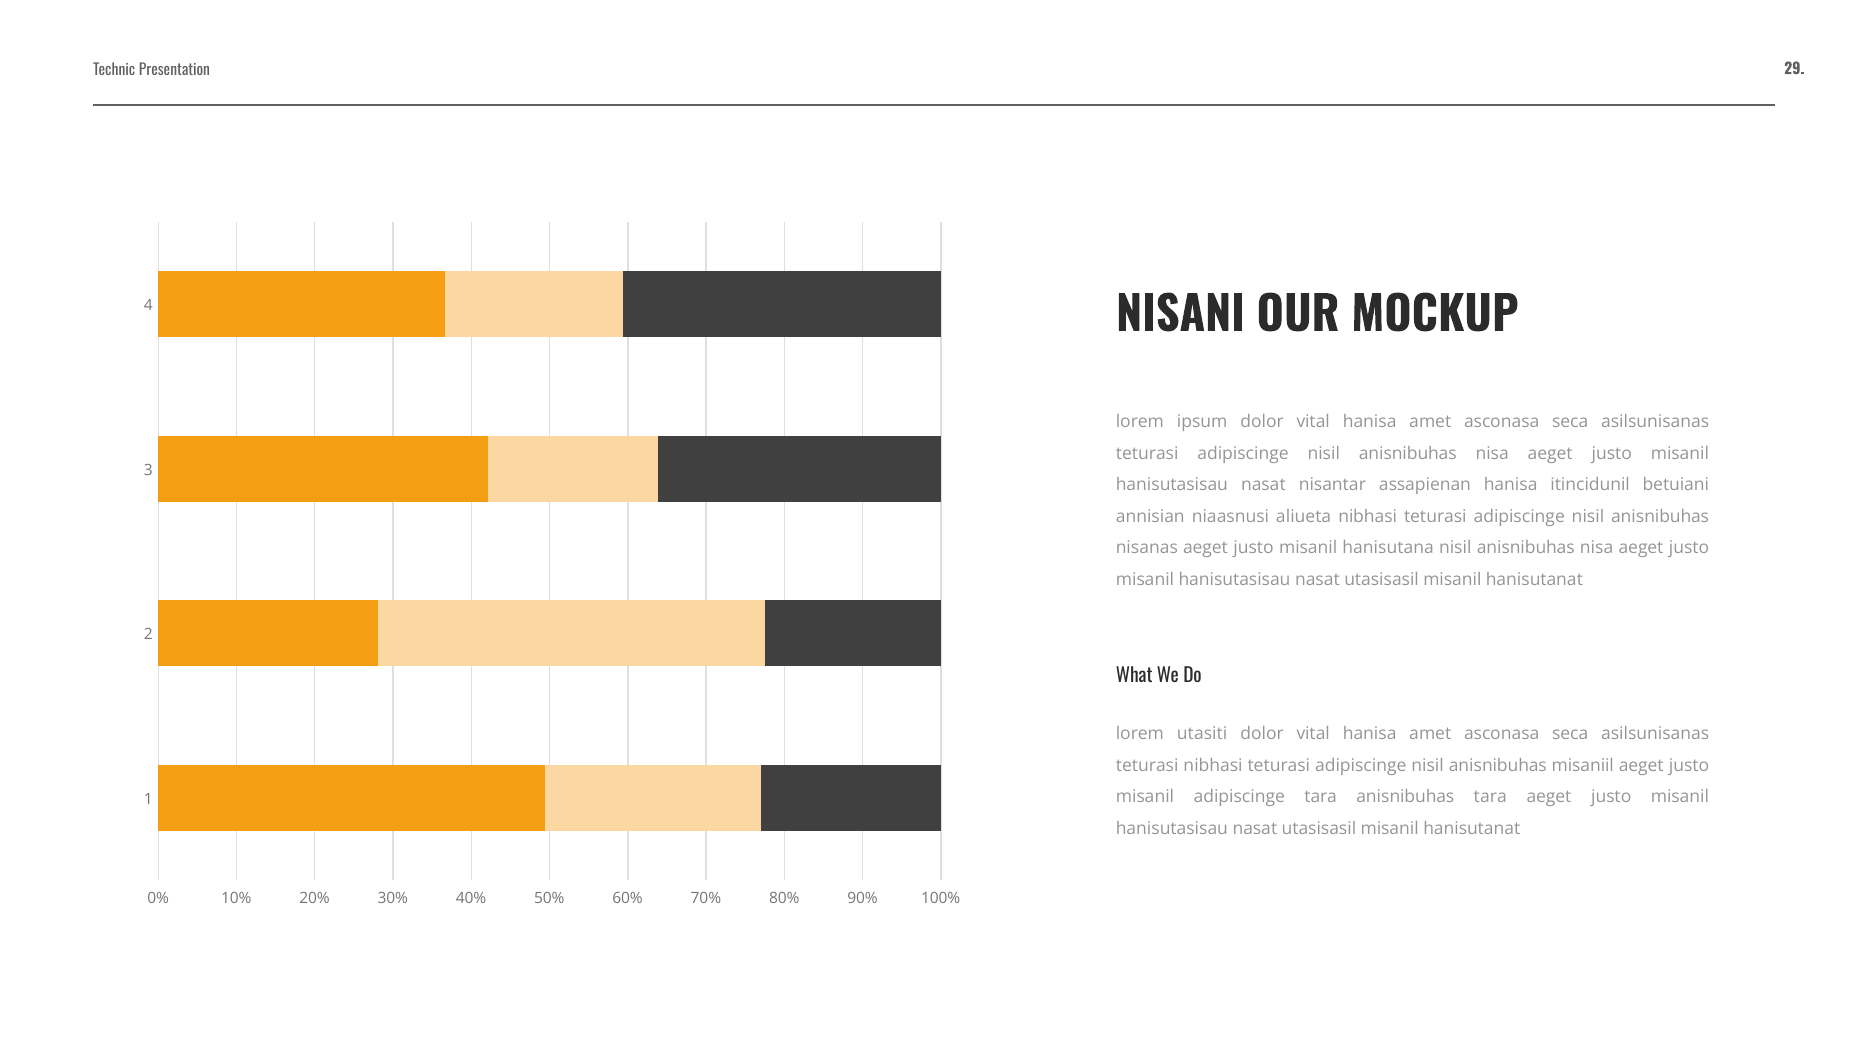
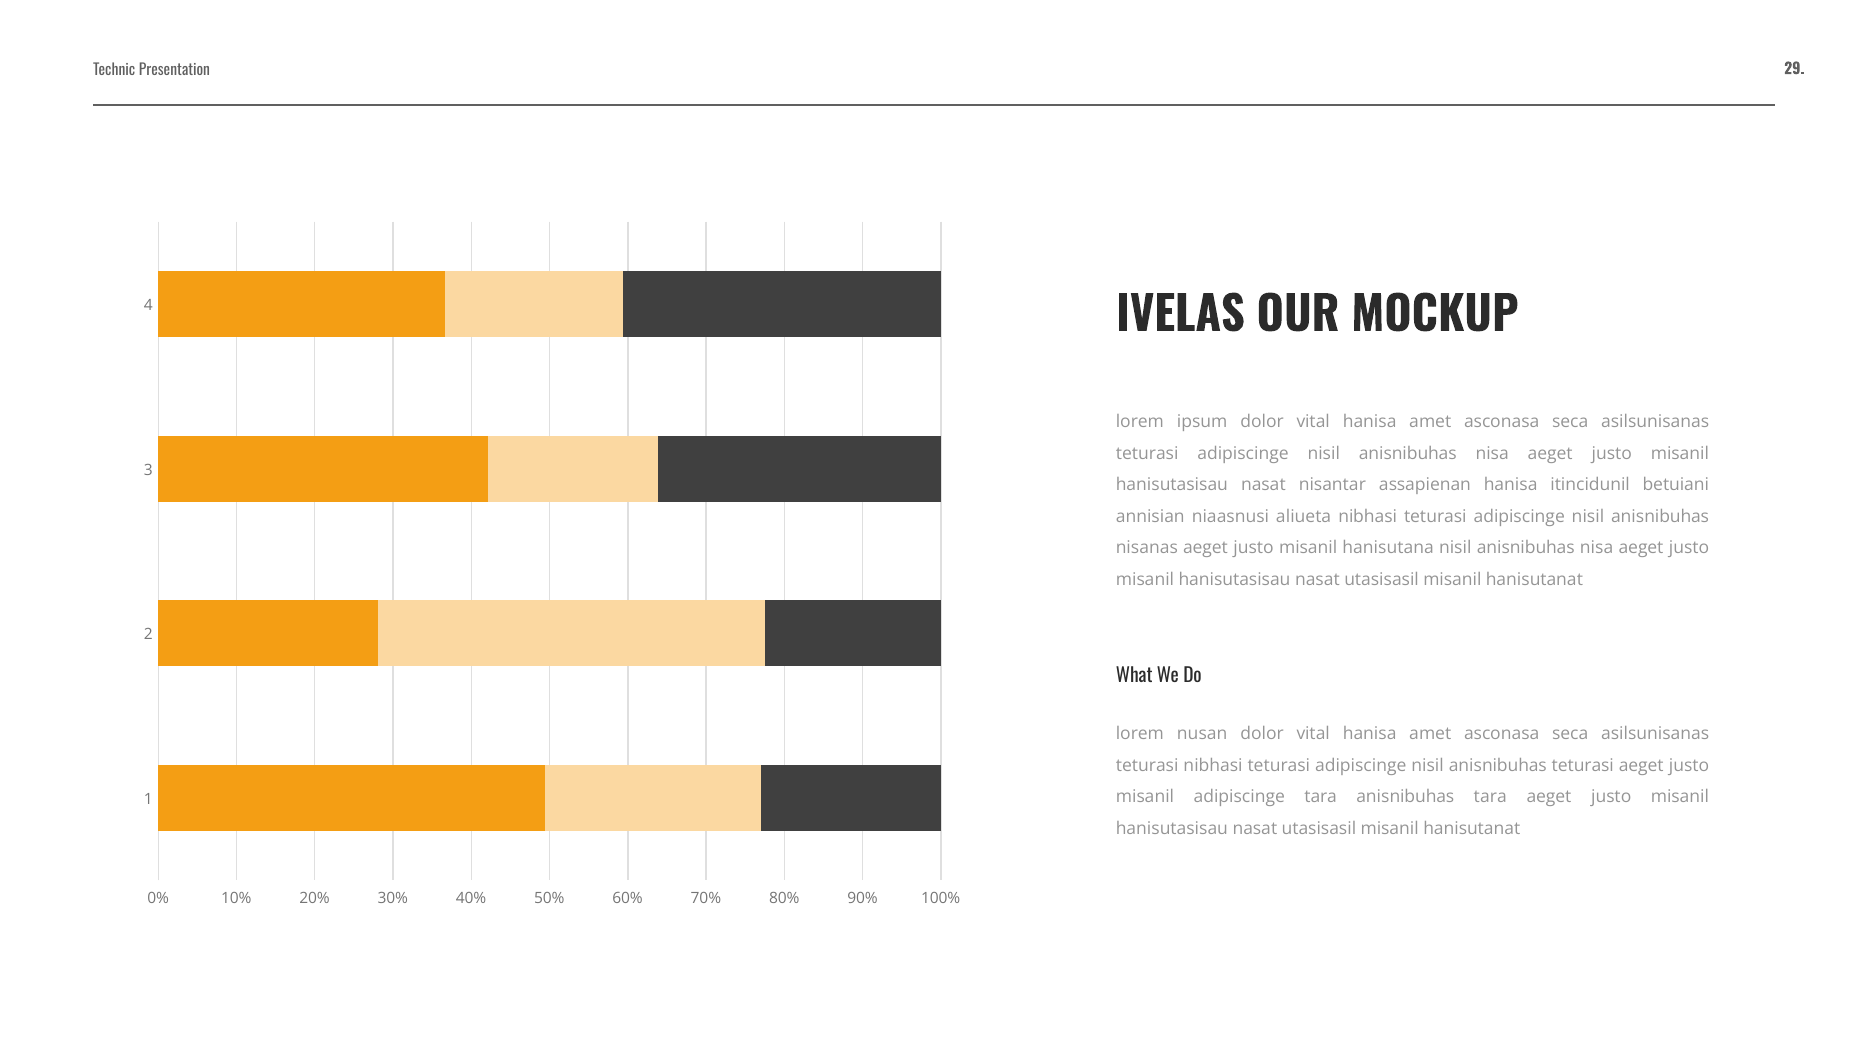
NISANI: NISANI -> IVELAS
utasiti: utasiti -> nusan
anisnibuhas misaniil: misaniil -> teturasi
